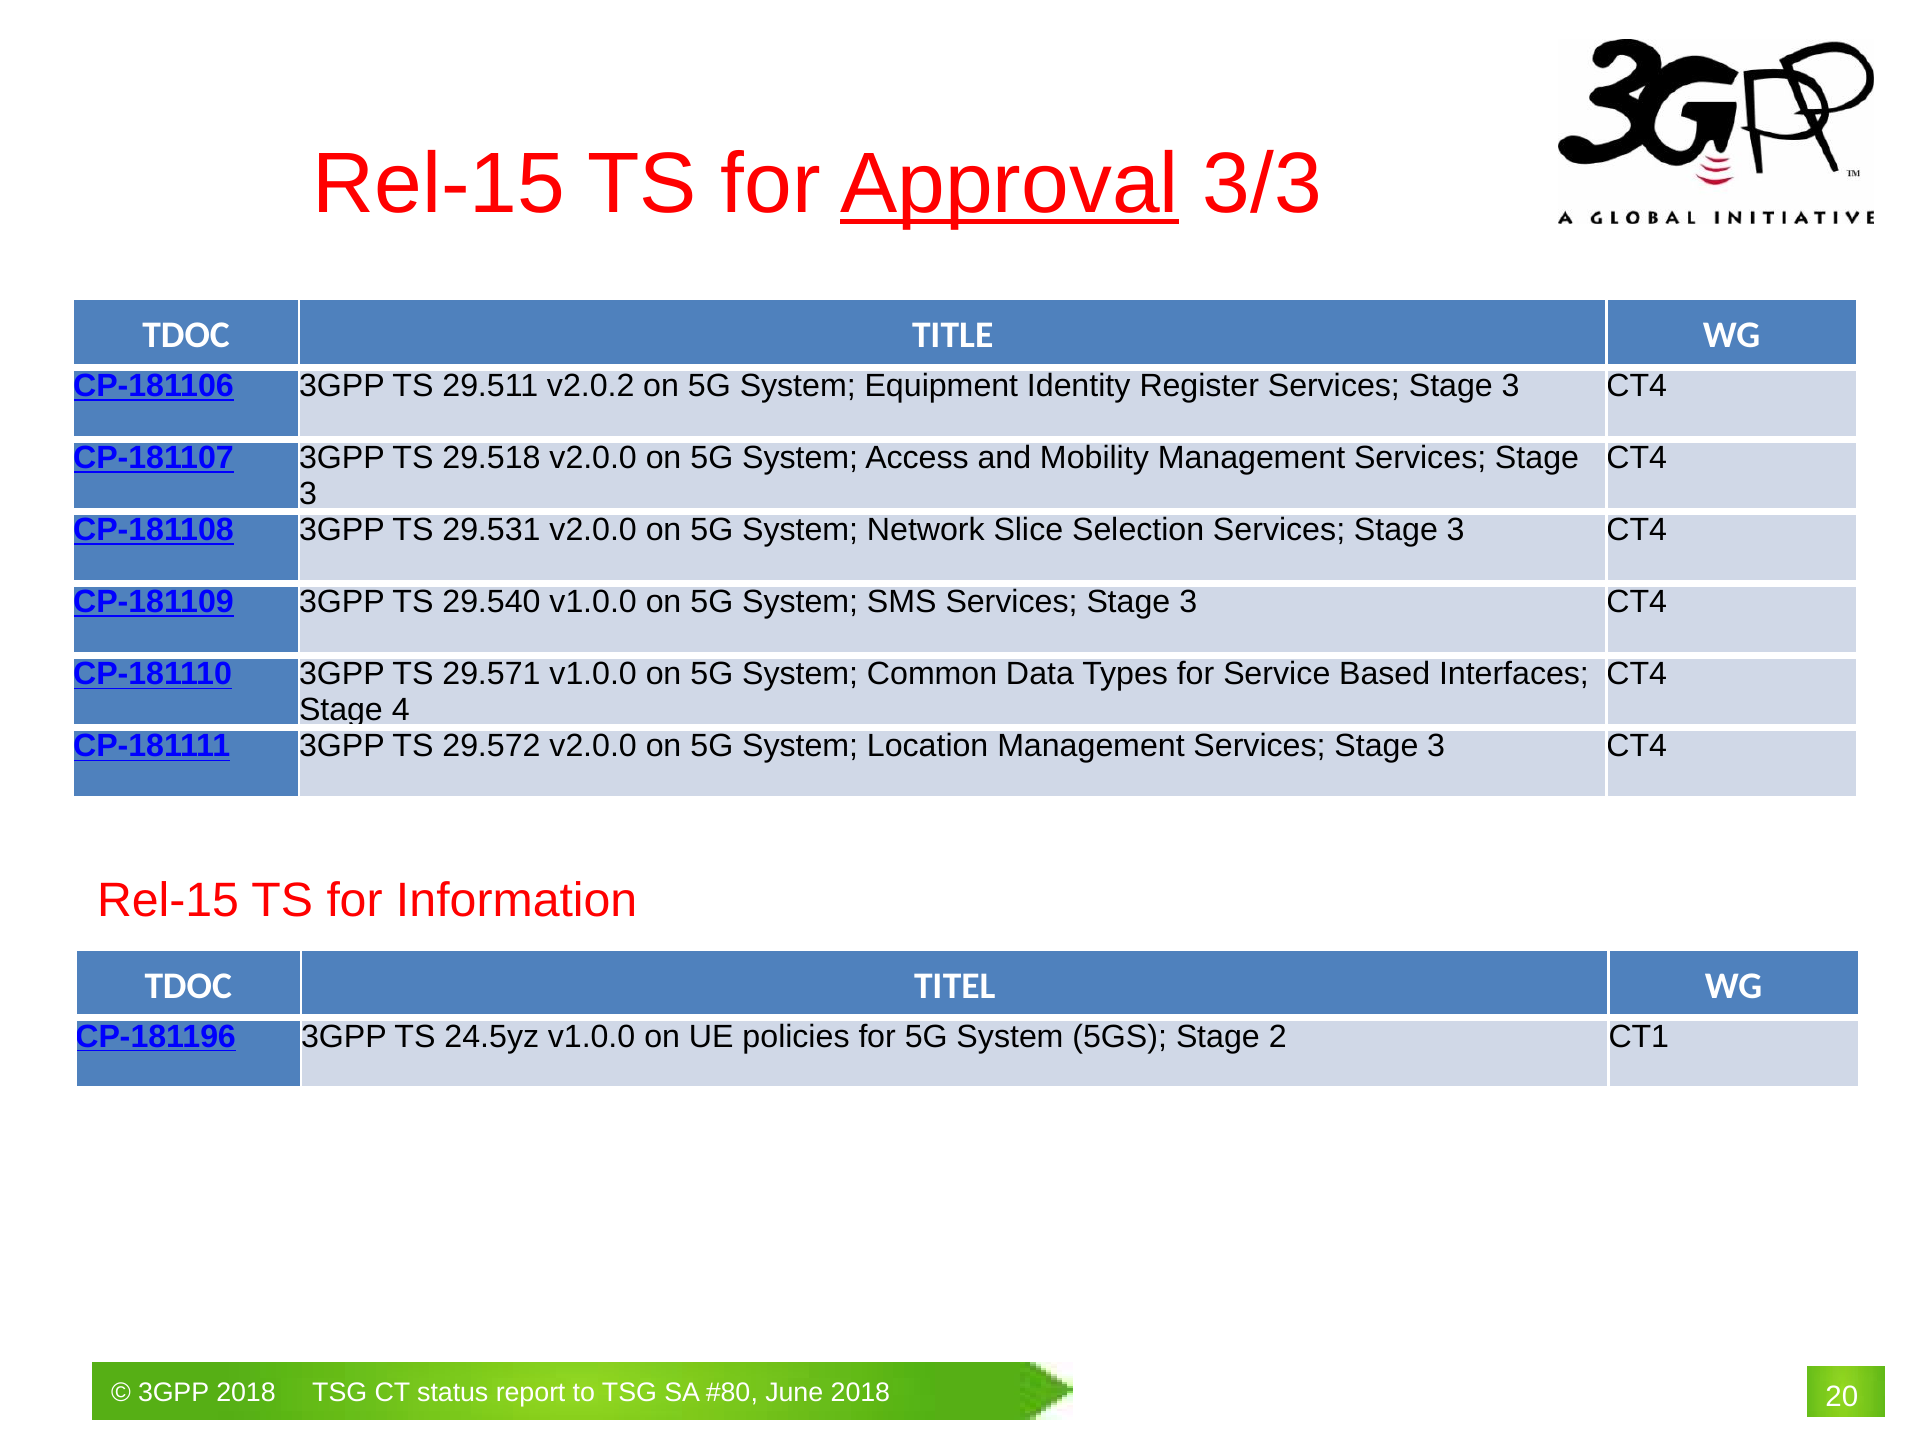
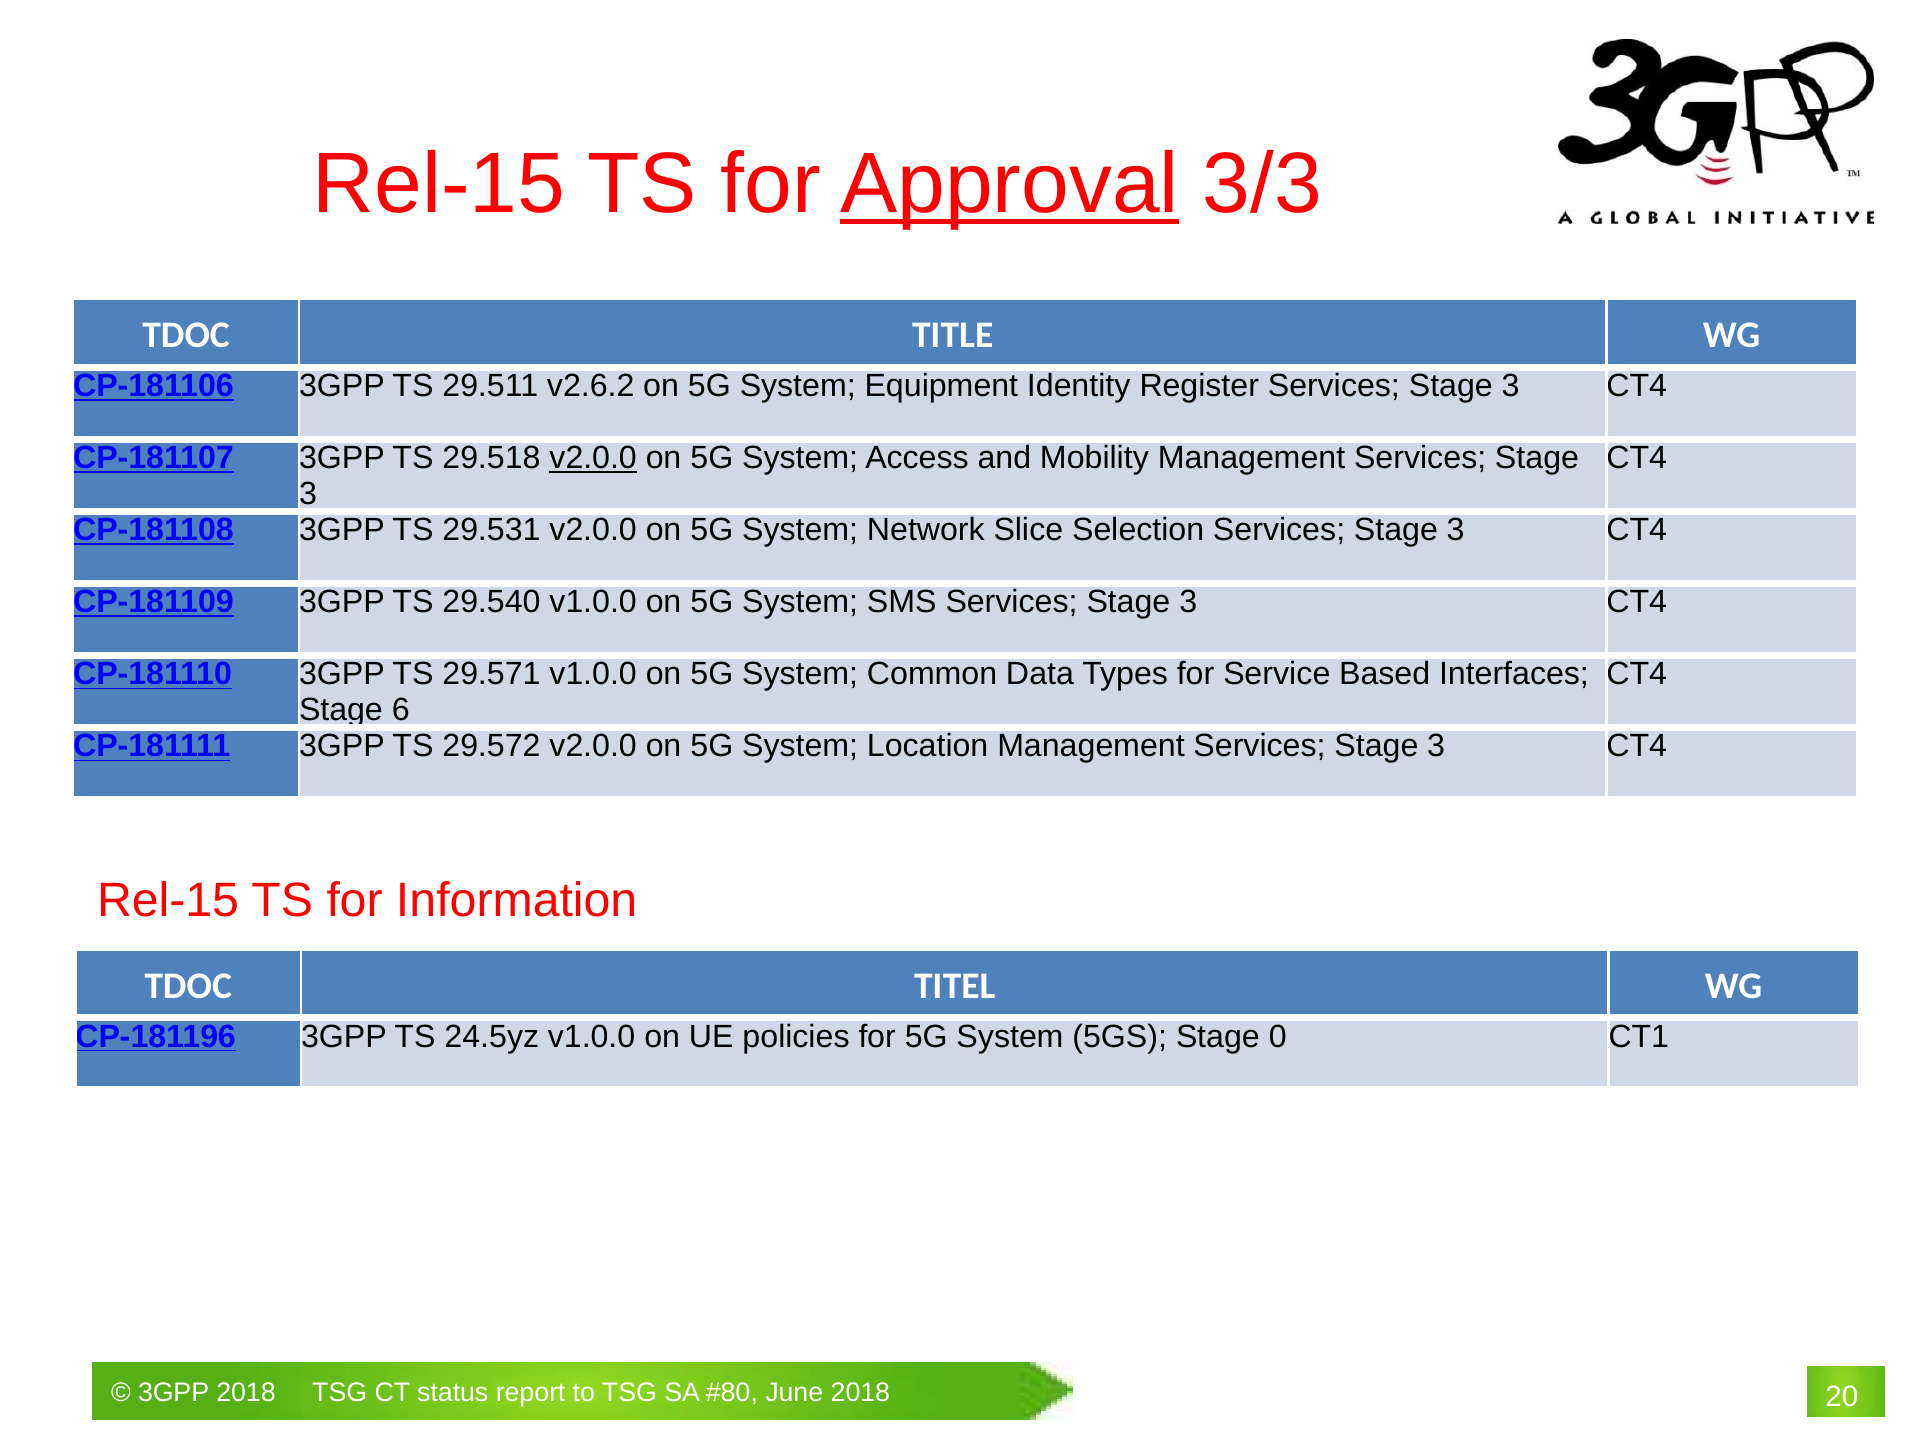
v2.0.2: v2.0.2 -> v2.6.2
v2.0.0 at (593, 458) underline: none -> present
4: 4 -> 6
2: 2 -> 0
